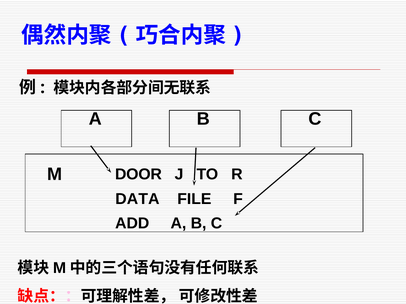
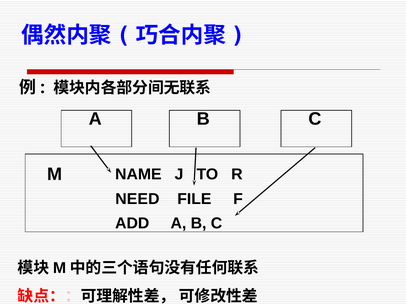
DOOR: DOOR -> NAME
DATA: DATA -> NEED
